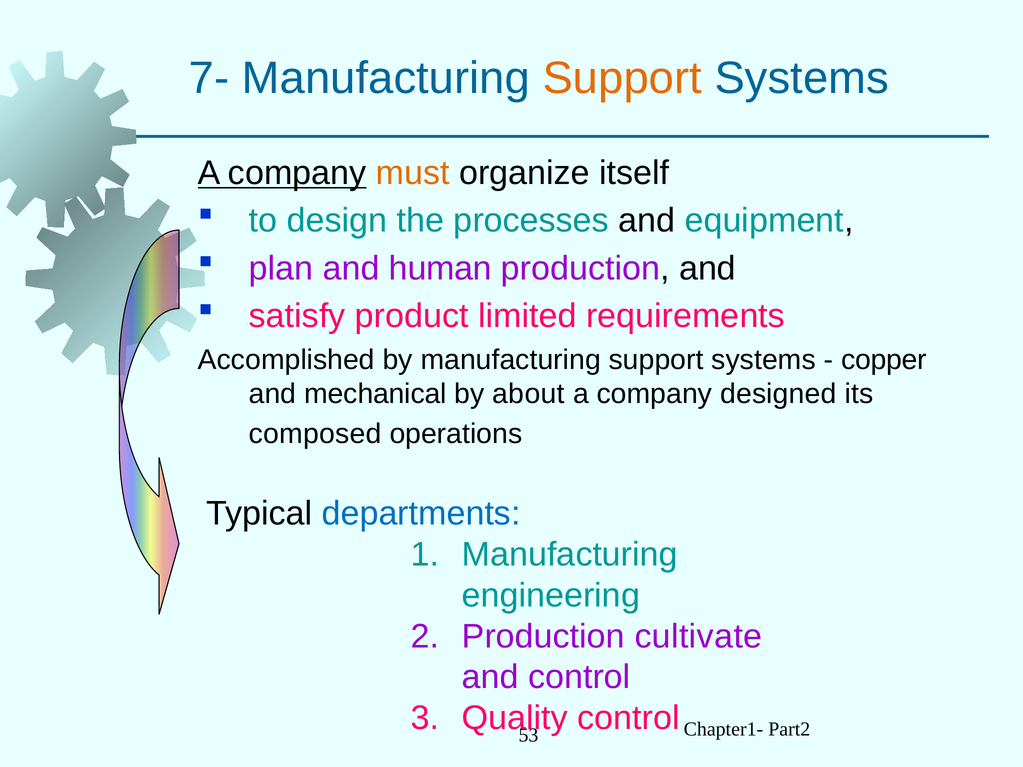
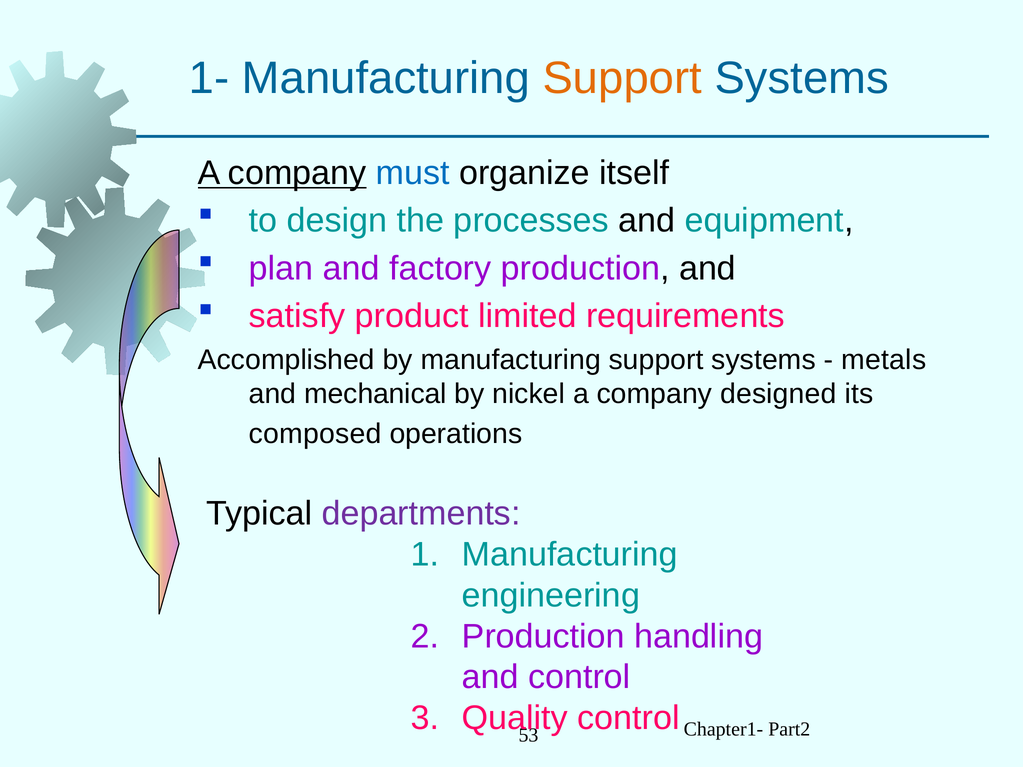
7-: 7- -> 1-
must colour: orange -> blue
human: human -> factory
copper: copper -> metals
about: about -> nickel
departments colour: blue -> purple
cultivate: cultivate -> handling
